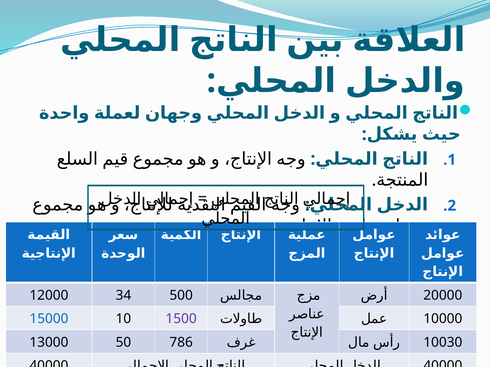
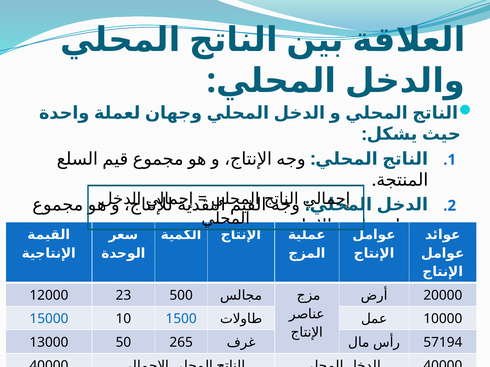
34: 34 -> 23
1500 colour: purple -> blue
786: 786 -> 265
10030: 10030 -> 57194
